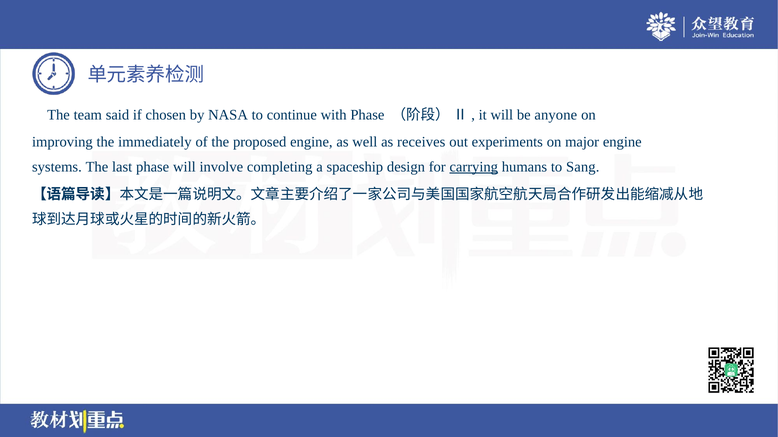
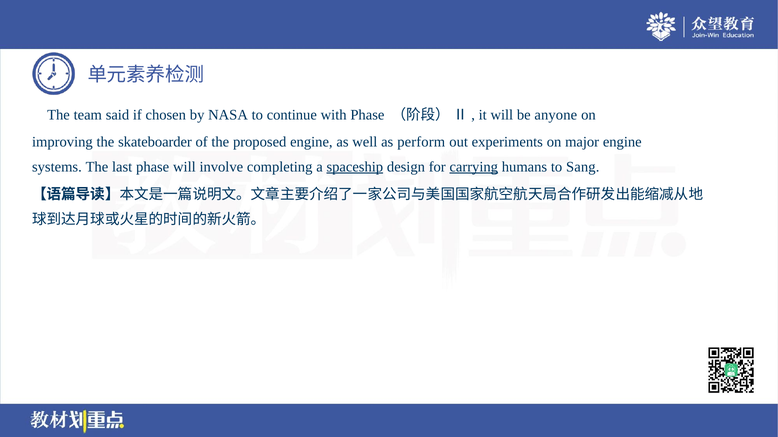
immediately: immediately -> skateboarder
receives: receives -> perform
spaceship underline: none -> present
